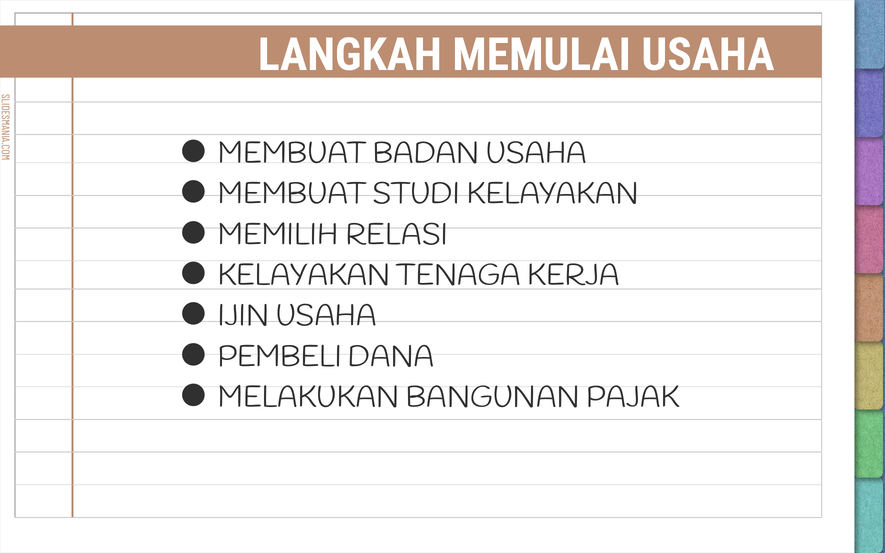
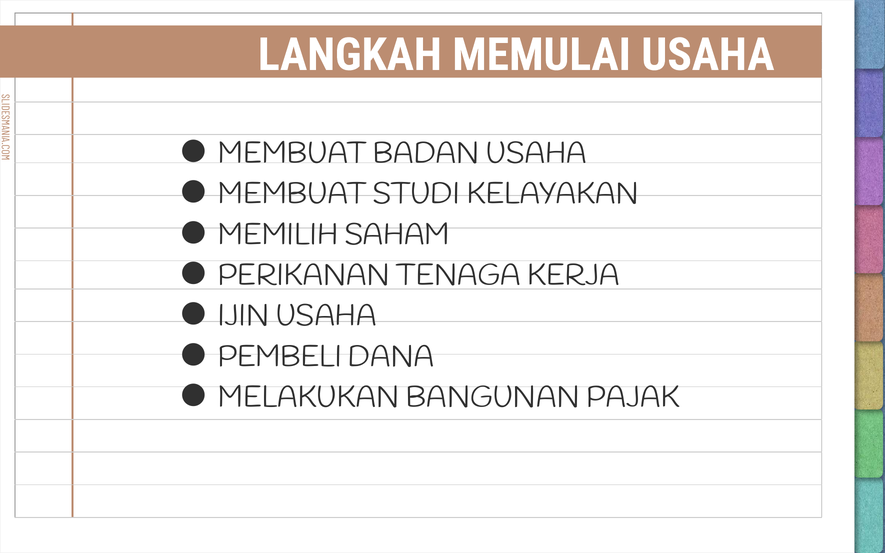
RELASI: RELASI -> SAHAM
KELAYAKAN at (304, 275): KELAYAKAN -> PERIKANAN
